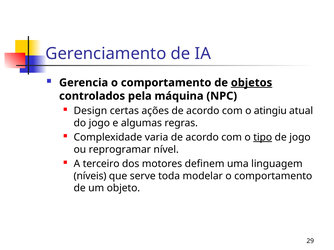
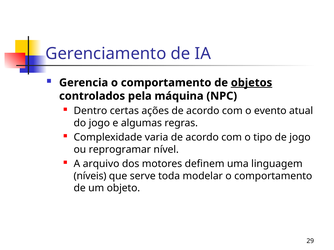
Design: Design -> Dentro
atingiu: atingiu -> evento
tipo underline: present -> none
terceiro: terceiro -> arquivo
